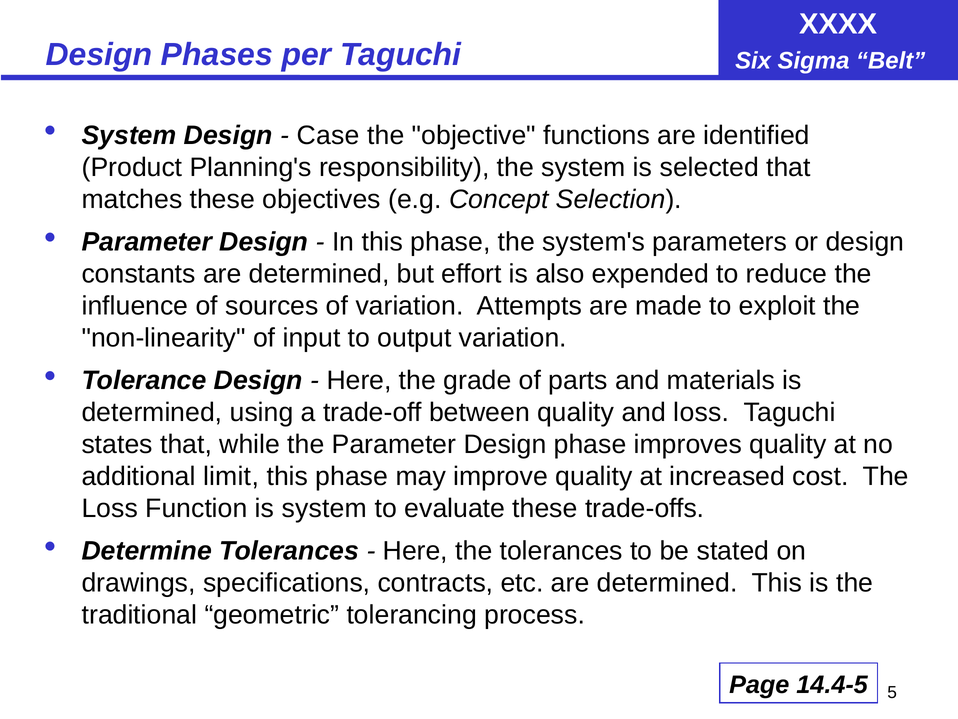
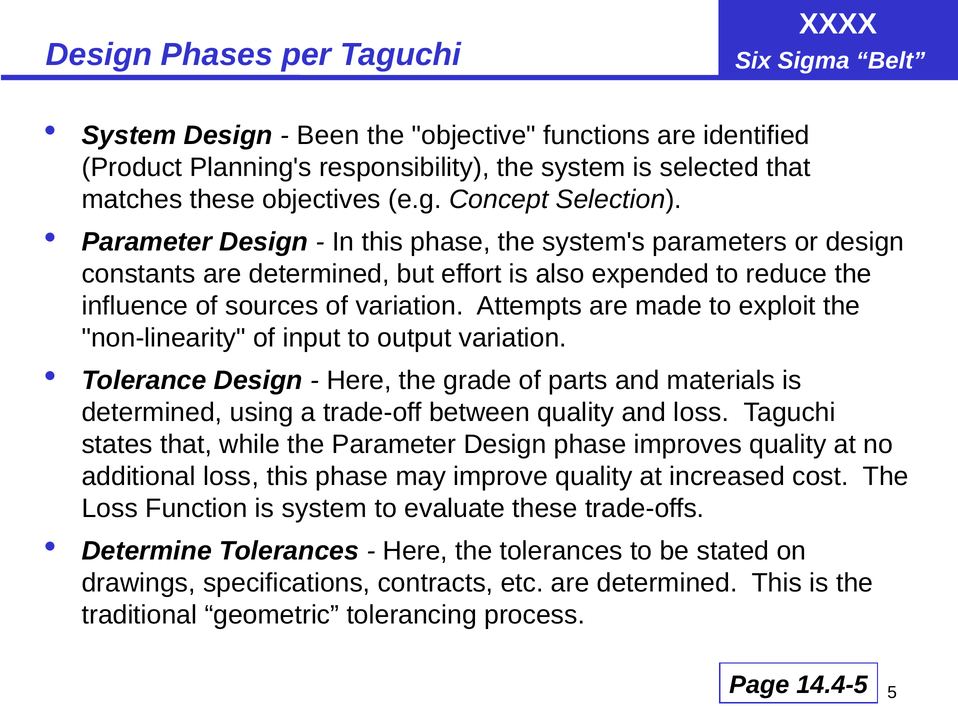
Case: Case -> Been
additional limit: limit -> loss
